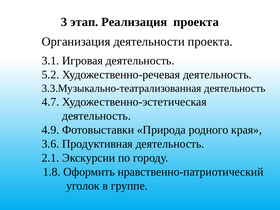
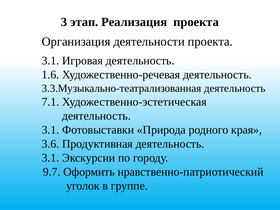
5.2: 5.2 -> 1.6
4.7: 4.7 -> 7.1
4.9 at (50, 130): 4.9 -> 3.1
2.1 at (50, 158): 2.1 -> 3.1
1.8: 1.8 -> 9.7
